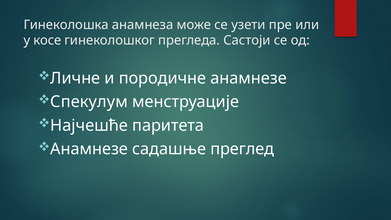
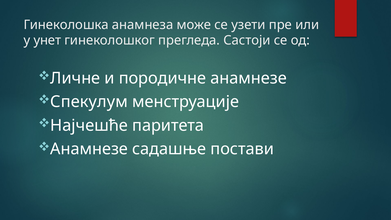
косе: косе -> унет
преглед: преглед -> постави
